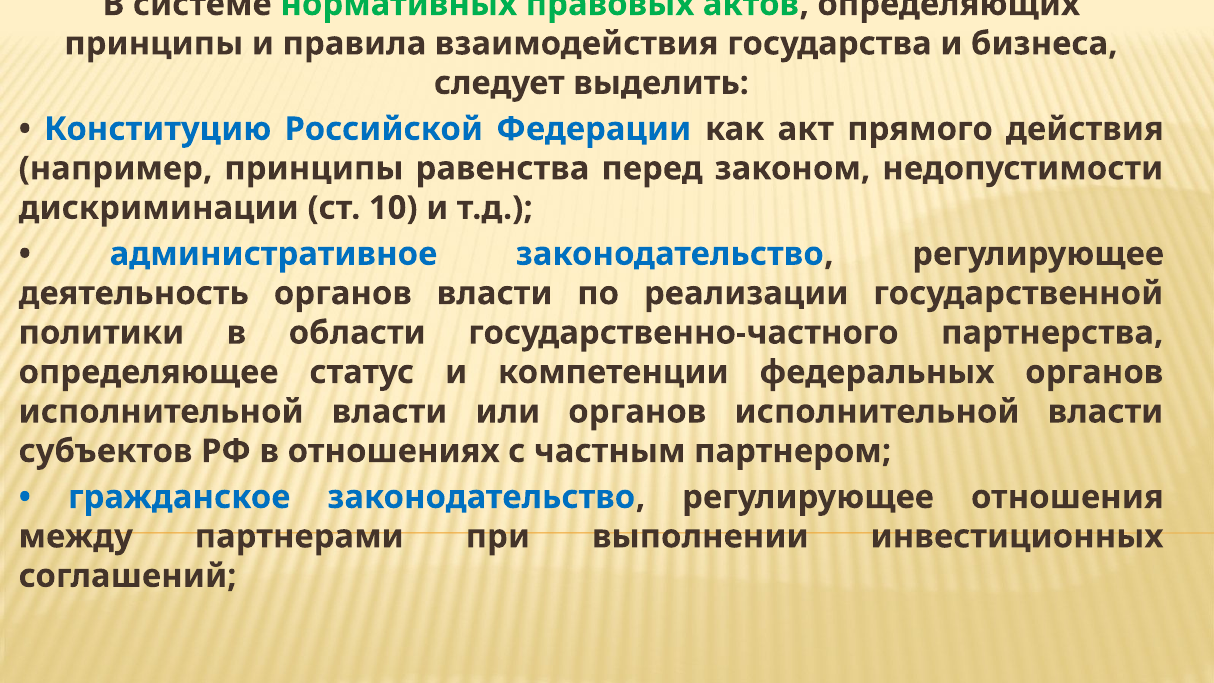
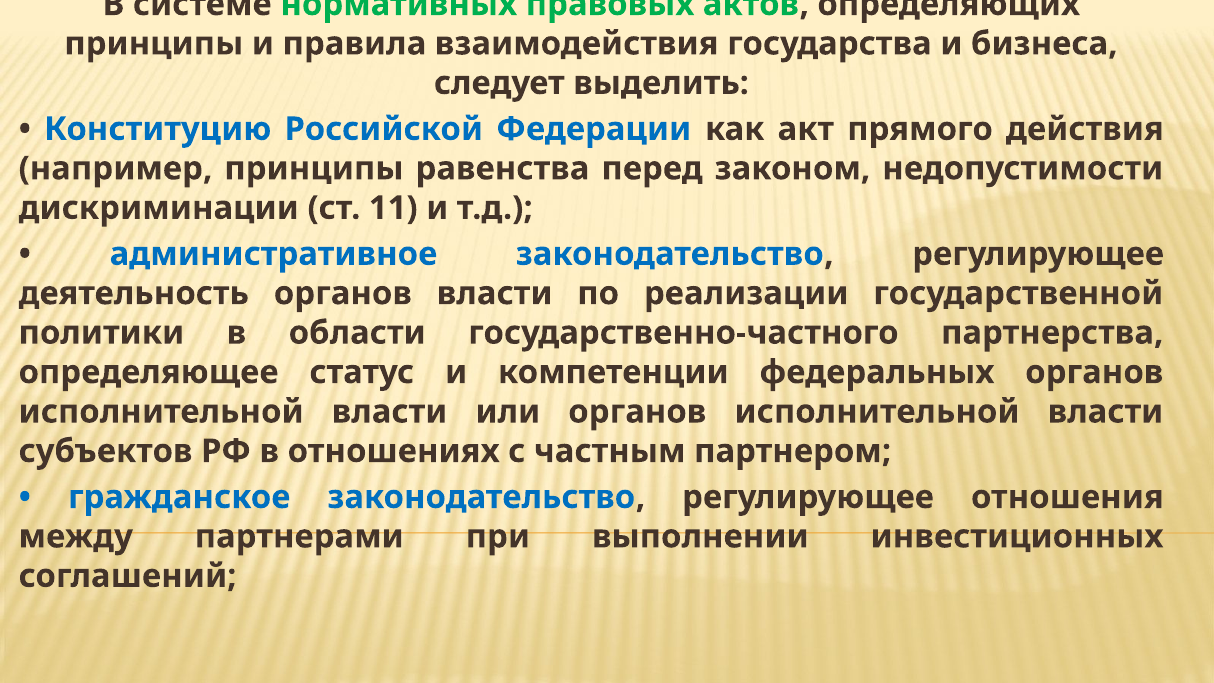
10: 10 -> 11
